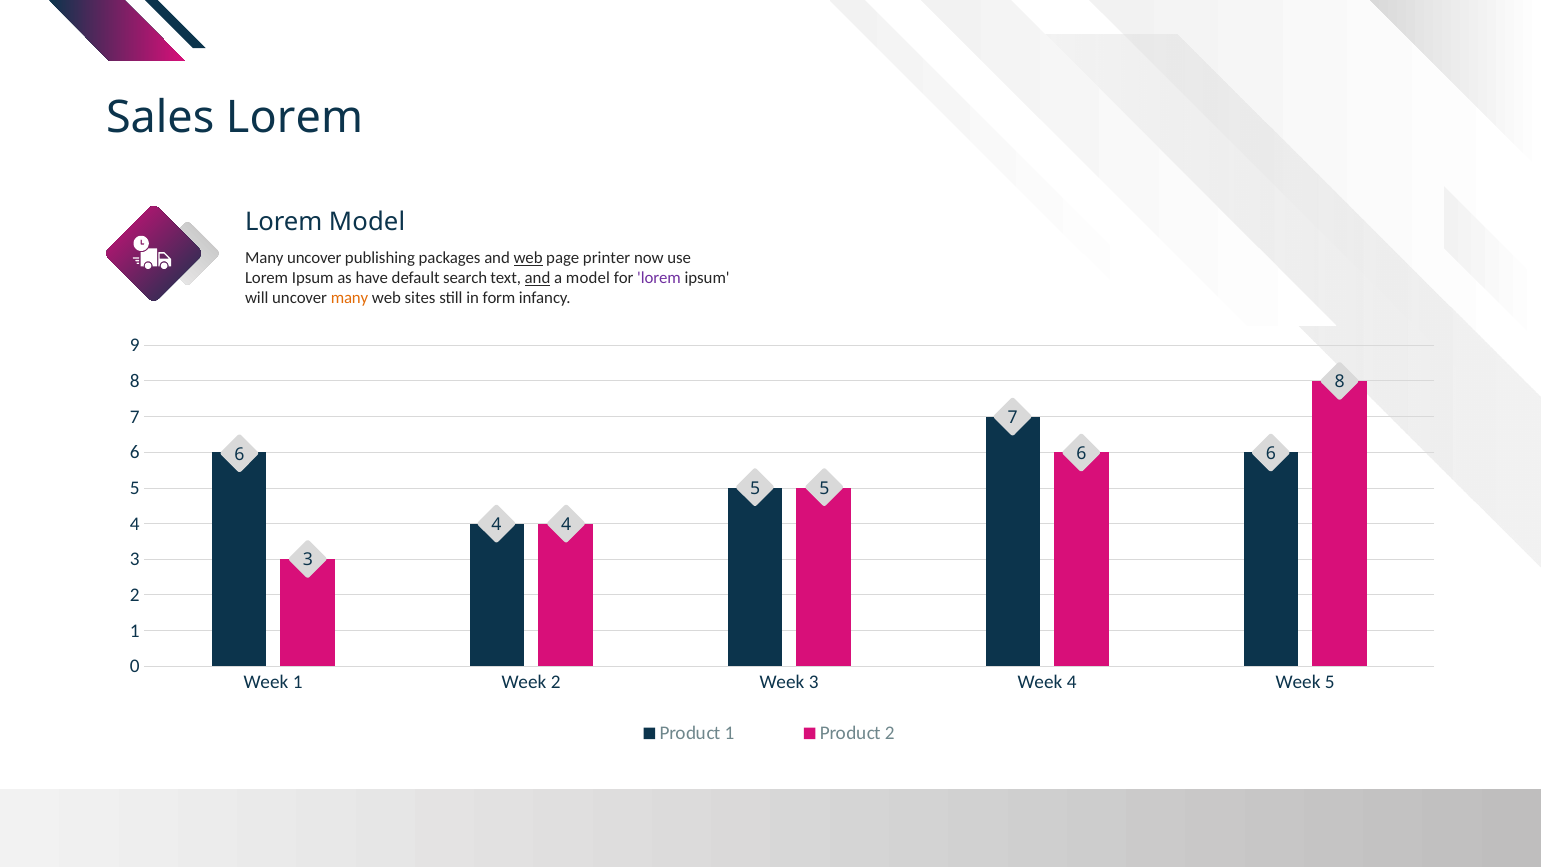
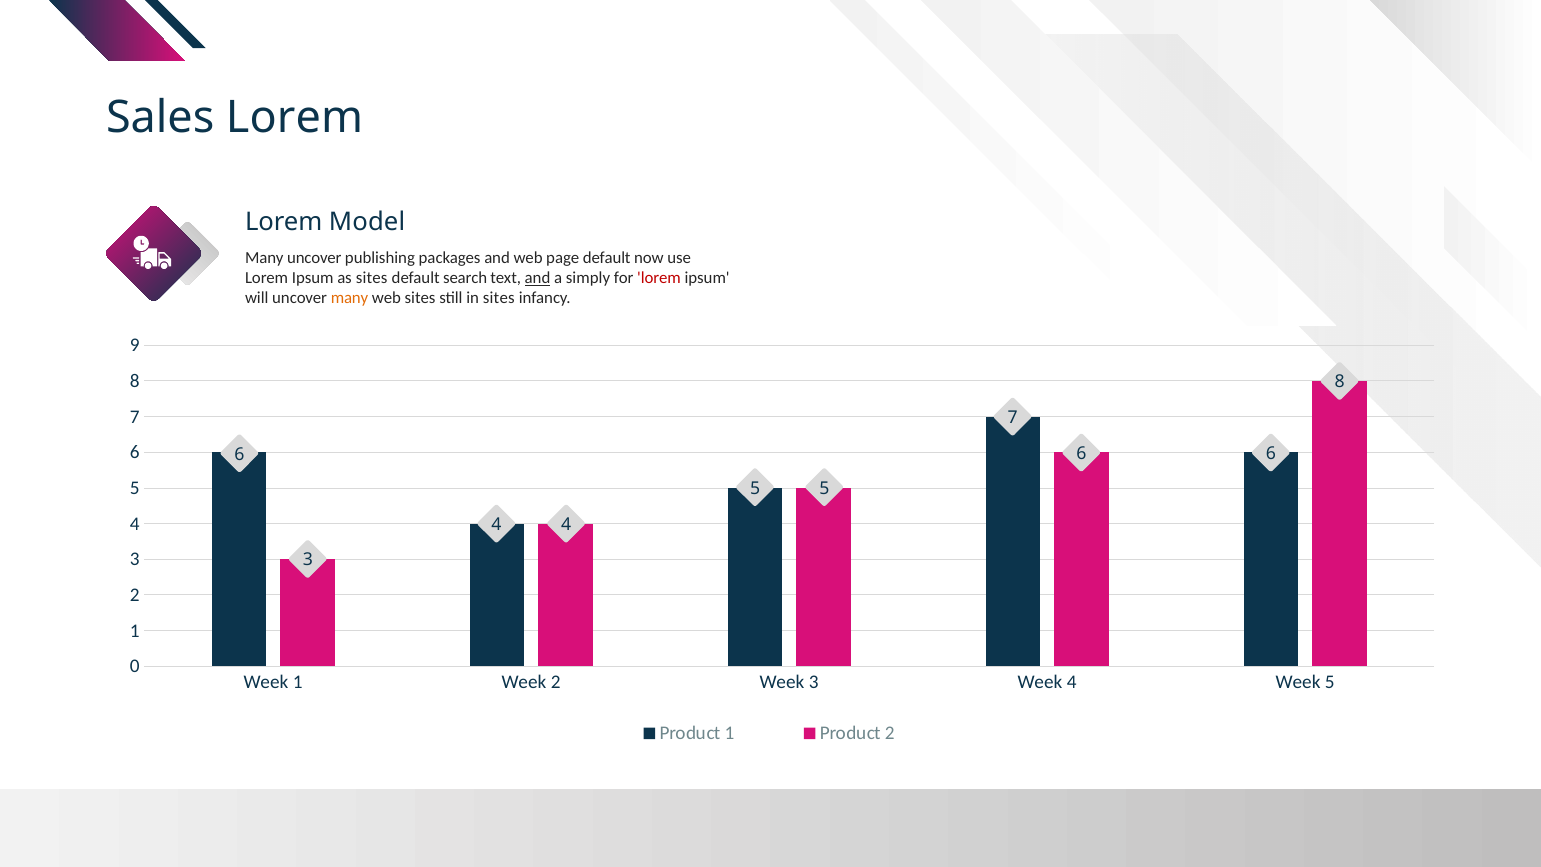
web at (528, 258) underline: present -> none
page printer: printer -> default
as have: have -> sites
a model: model -> simply
lorem at (659, 278) colour: purple -> red
in form: form -> sites
